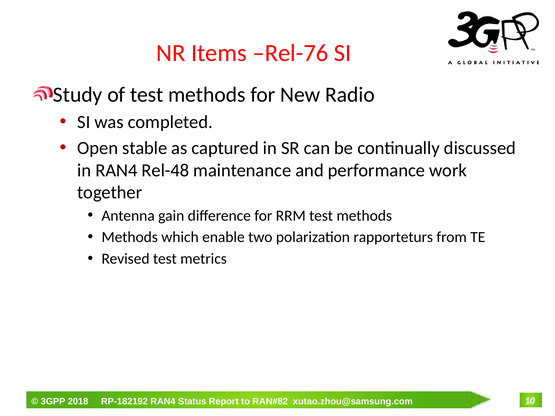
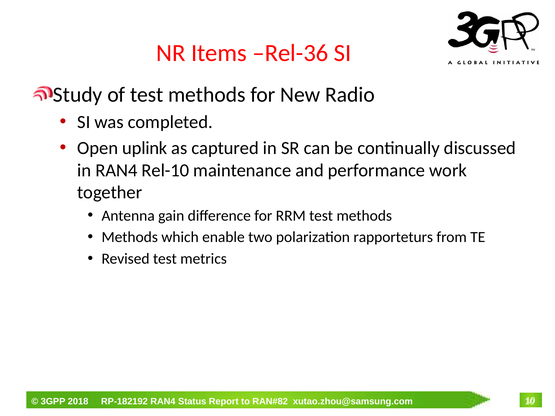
Rel-76: Rel-76 -> Rel-36
stable: stable -> uplink
Rel-48: Rel-48 -> Rel-10
